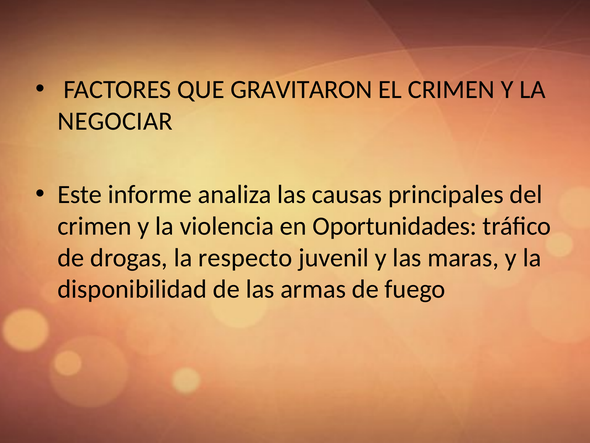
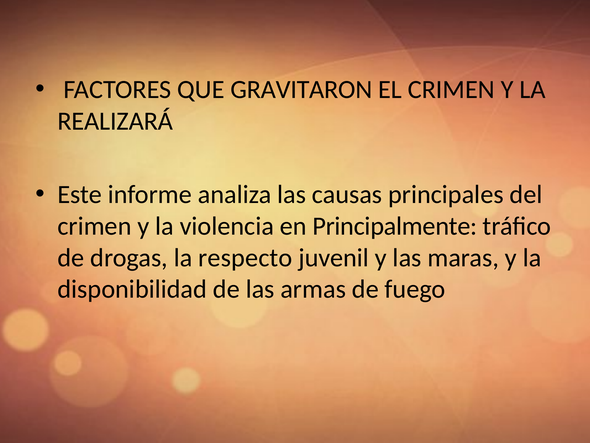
NEGOCIAR: NEGOCIAR -> REALIZARÁ
Oportunidades: Oportunidades -> Principalmente
